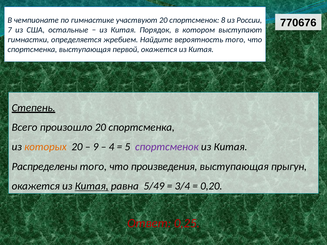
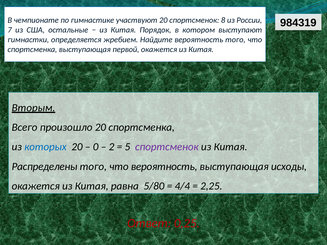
770676: 770676 -> 984319
Степень: Степень -> Вторым
которых colour: orange -> blue
9: 9 -> 0
4: 4 -> 2
что произведения: произведения -> вероятность
прыгун: прыгун -> исходы
Китая at (92, 186) underline: present -> none
5/49: 5/49 -> 5/80
3/4: 3/4 -> 4/4
0,20: 0,20 -> 2,25
